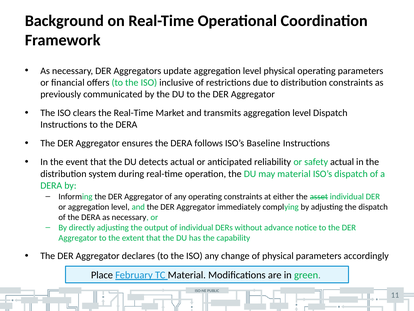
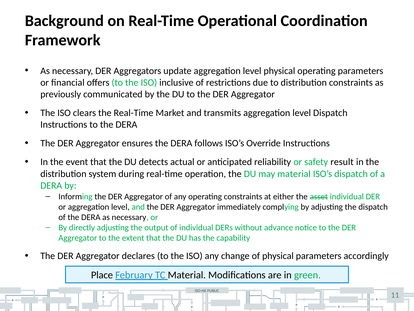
Baseline: Baseline -> Override
safety actual: actual -> result
